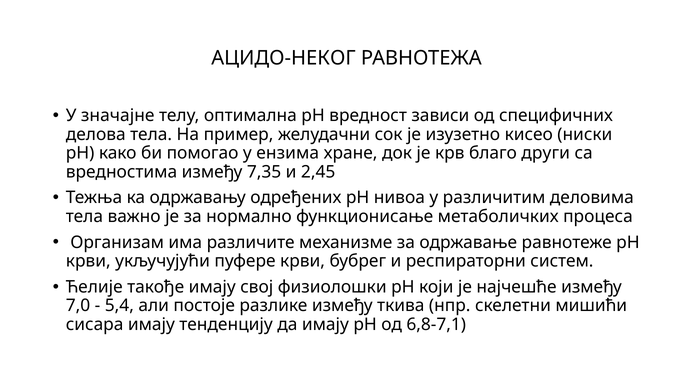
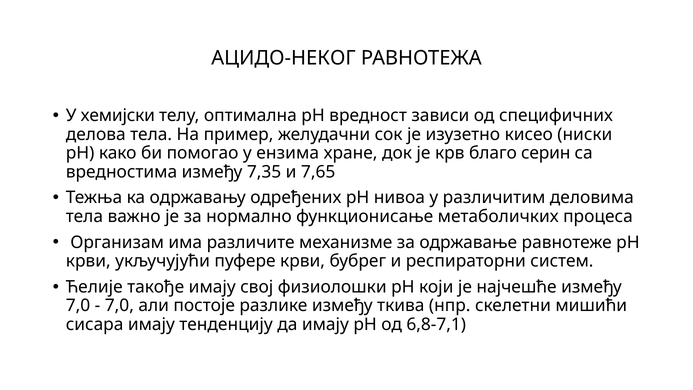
значајне: значајне -> хемијски
други: други -> серин
2,45: 2,45 -> 7,65
5,4 at (119, 306): 5,4 -> 7,0
